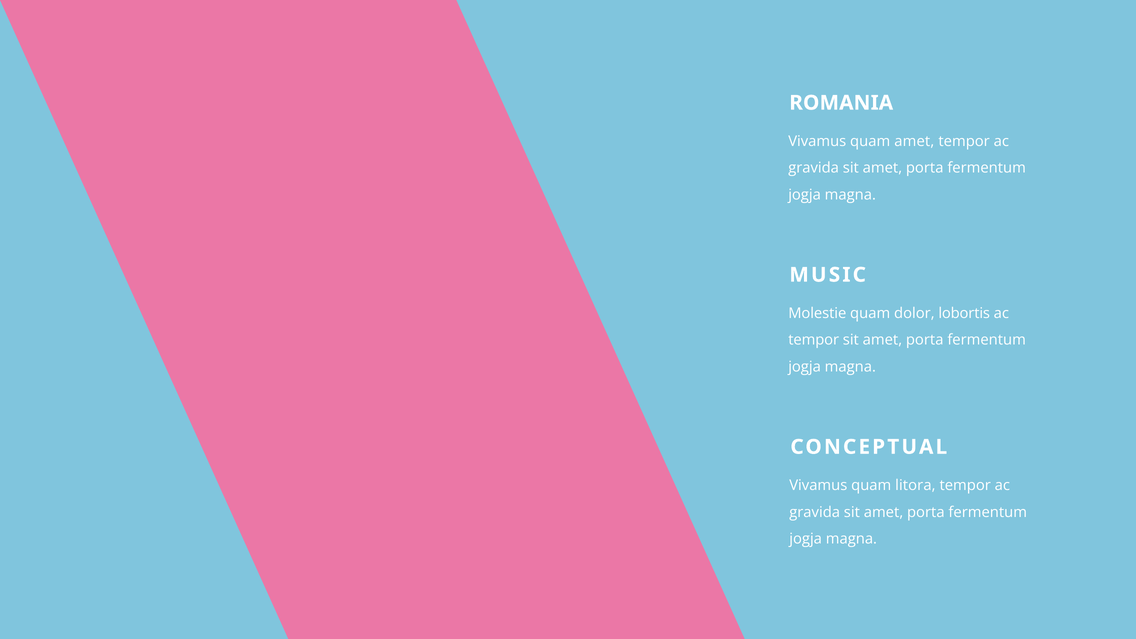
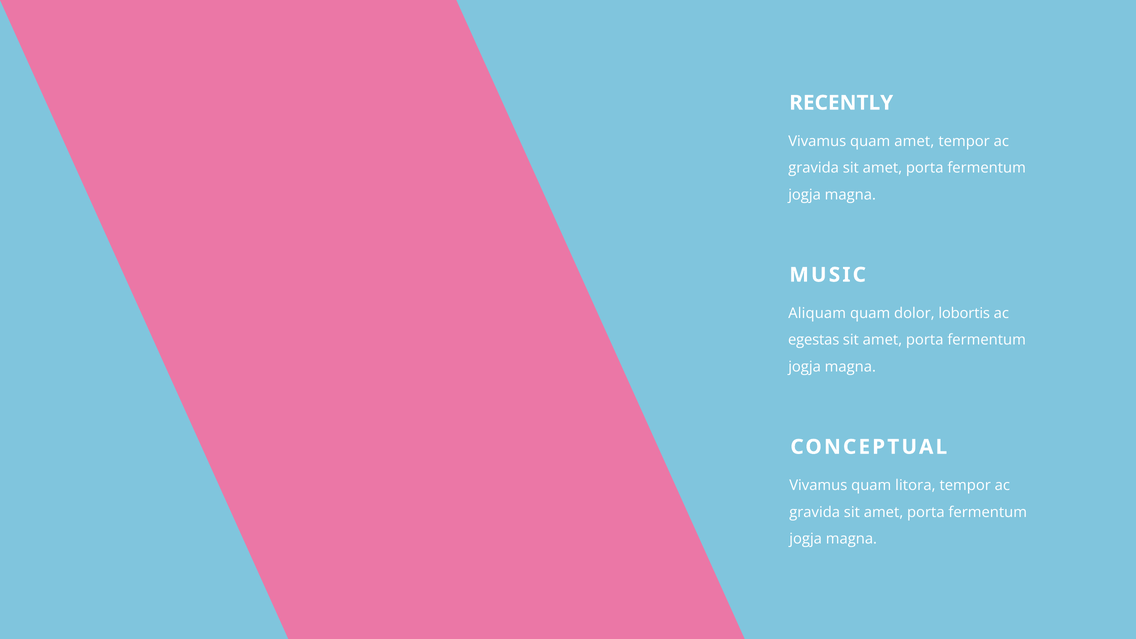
ROMANIA: ROMANIA -> RECENTLY
Molestie: Molestie -> Aliquam
tempor at (814, 340): tempor -> egestas
